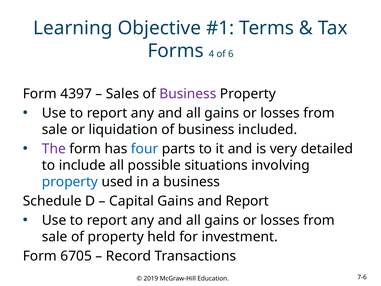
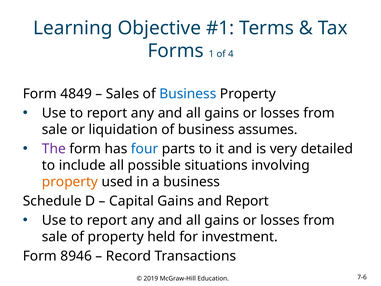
4: 4 -> 1
6: 6 -> 4
4397: 4397 -> 4849
Business at (188, 94) colour: purple -> blue
included: included -> assumes
property at (70, 182) colour: blue -> orange
6705: 6705 -> 8946
